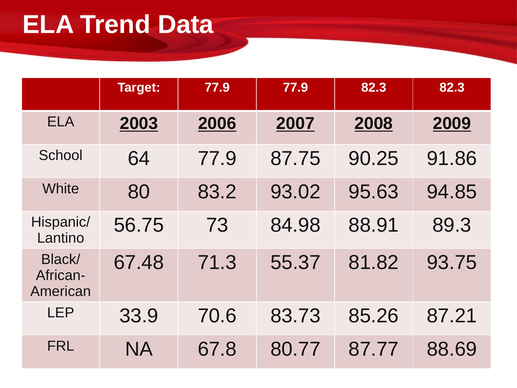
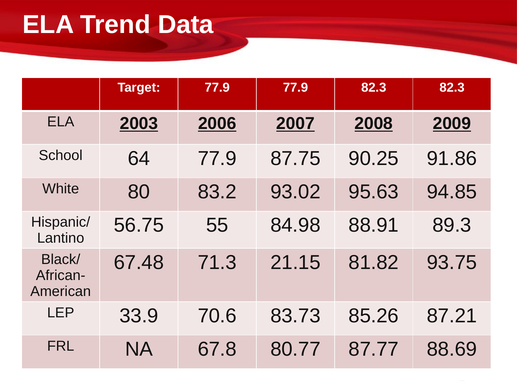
73: 73 -> 55
55.37: 55.37 -> 21.15
